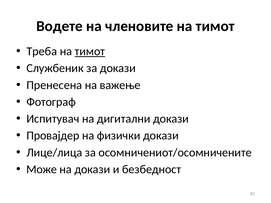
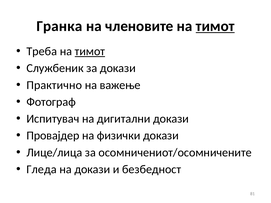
Водете: Водете -> Гранка
тимот at (215, 26) underline: none -> present
Пренесена: Пренесена -> Практично
Може: Може -> Гледа
